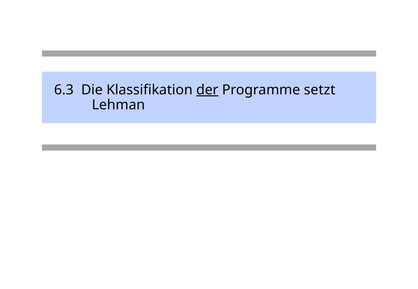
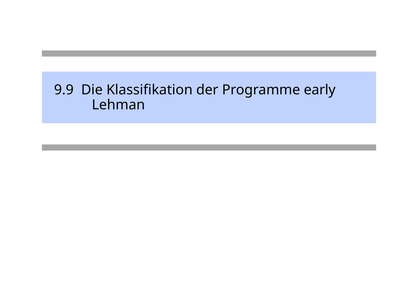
6.3: 6.3 -> 9.9
der underline: present -> none
setzt: setzt -> early
